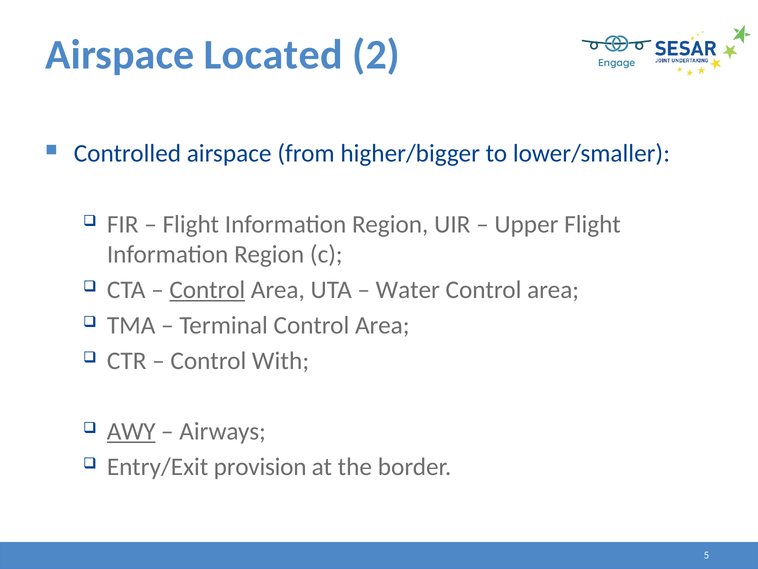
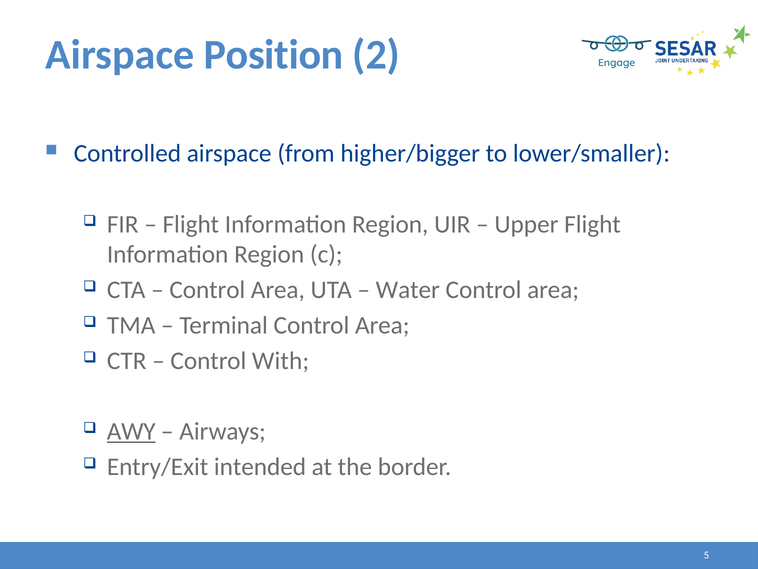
Located: Located -> Position
Control at (207, 290) underline: present -> none
provision: provision -> intended
